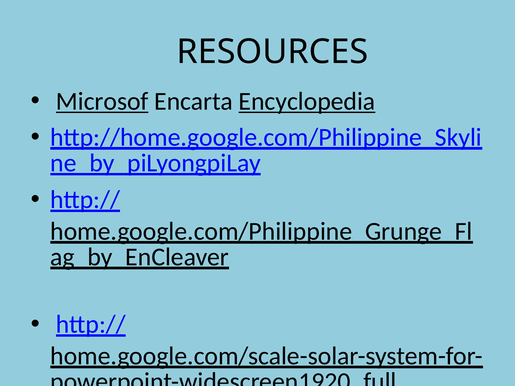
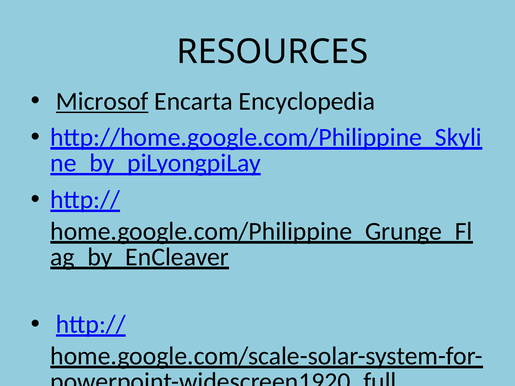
Encyclopedia underline: present -> none
